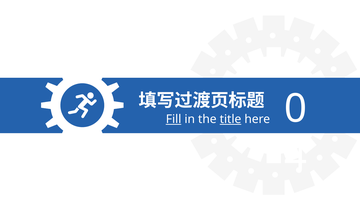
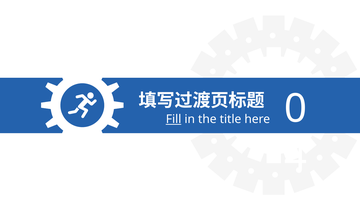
title underline: present -> none
